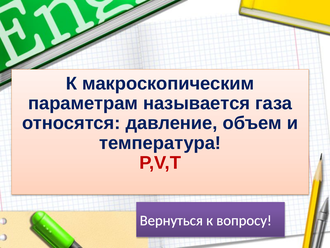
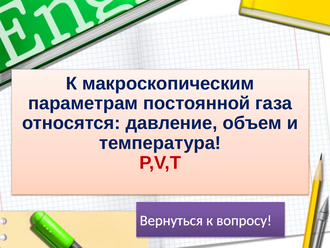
называется: называется -> постоянной
